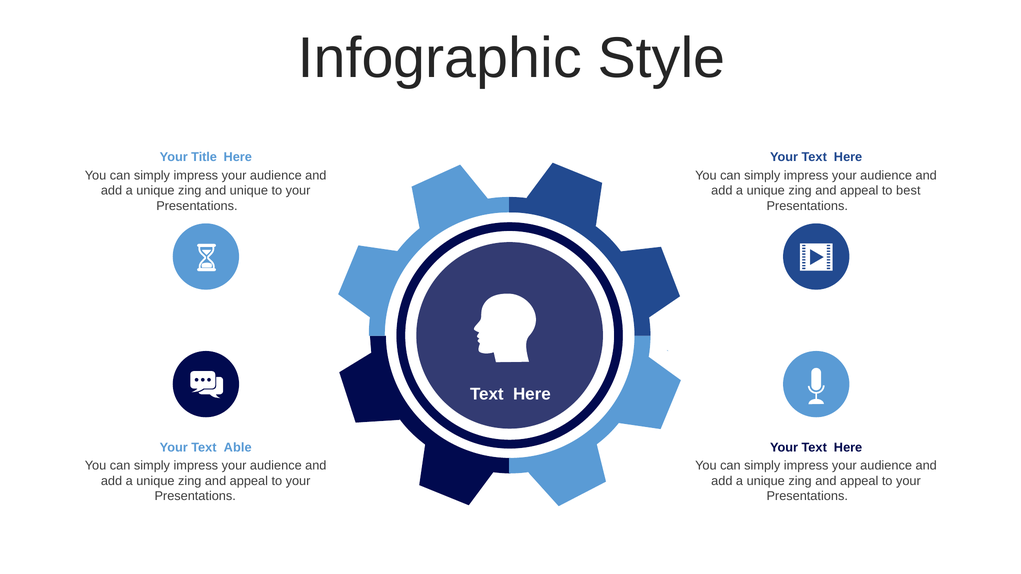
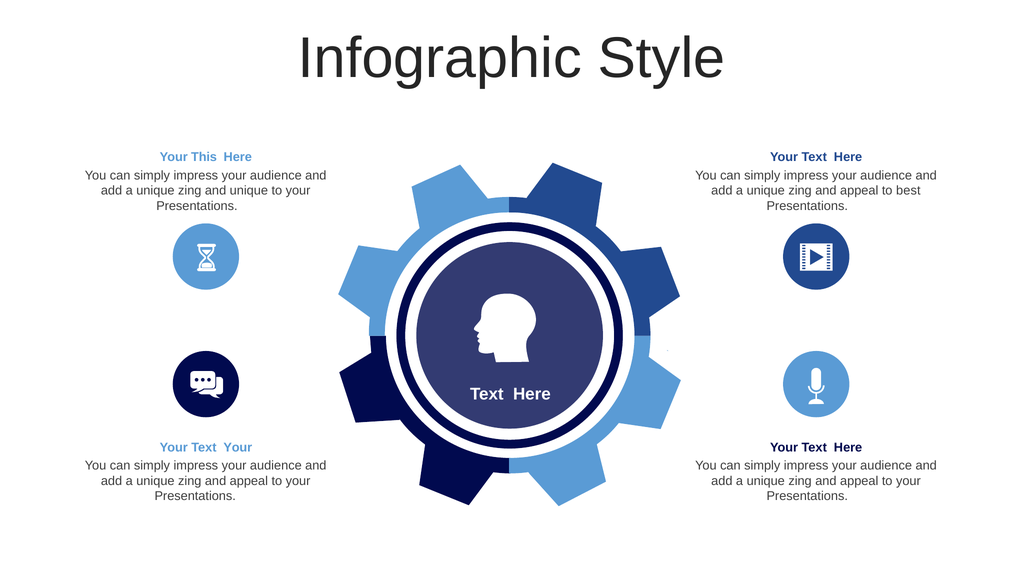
Title: Title -> This
Text Able: Able -> Your
